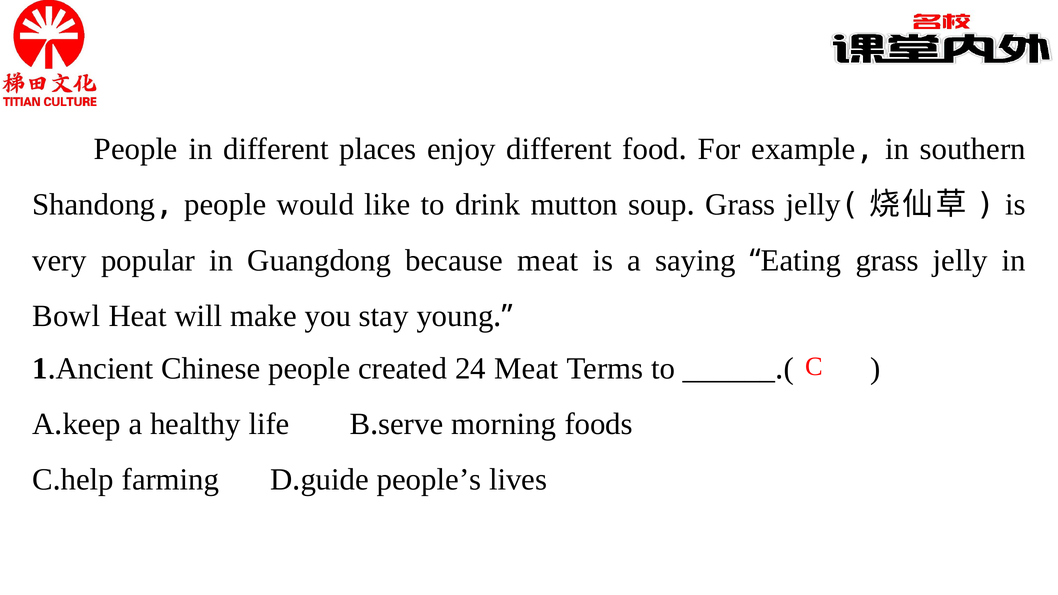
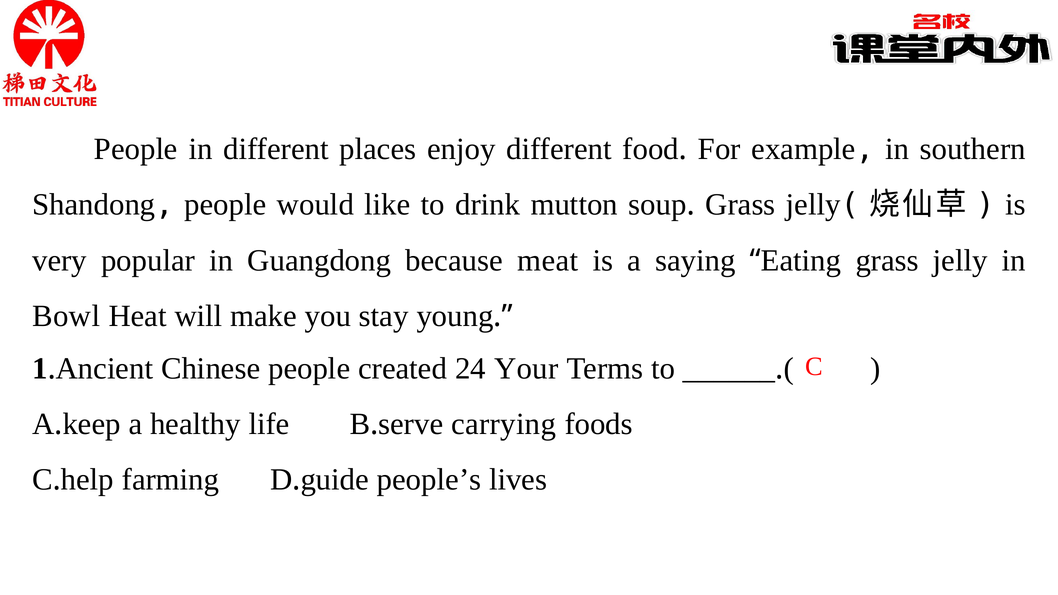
24 Meat: Meat -> Your
morning: morning -> carrying
